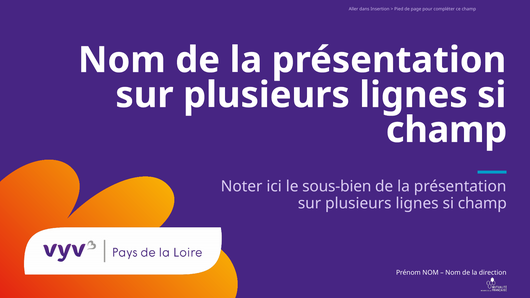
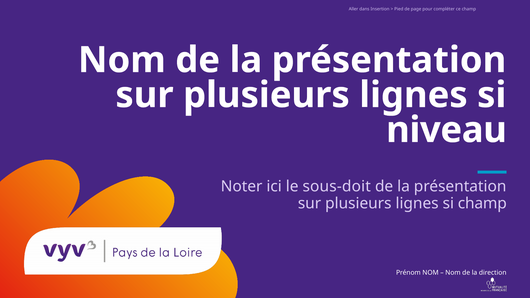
champ at (447, 130): champ -> niveau
sous-bien: sous-bien -> sous-doit
